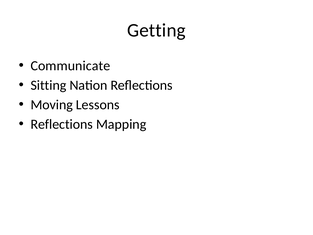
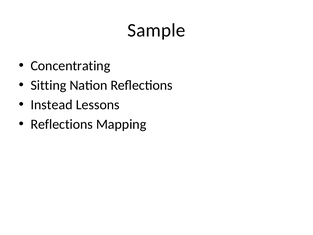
Getting: Getting -> Sample
Communicate: Communicate -> Concentrating
Moving: Moving -> Instead
